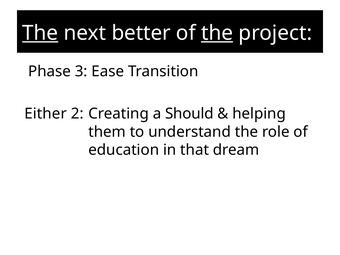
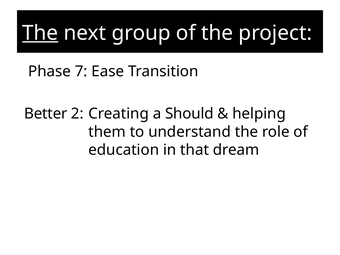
better: better -> group
the at (217, 33) underline: present -> none
3: 3 -> 7
Either: Either -> Better
